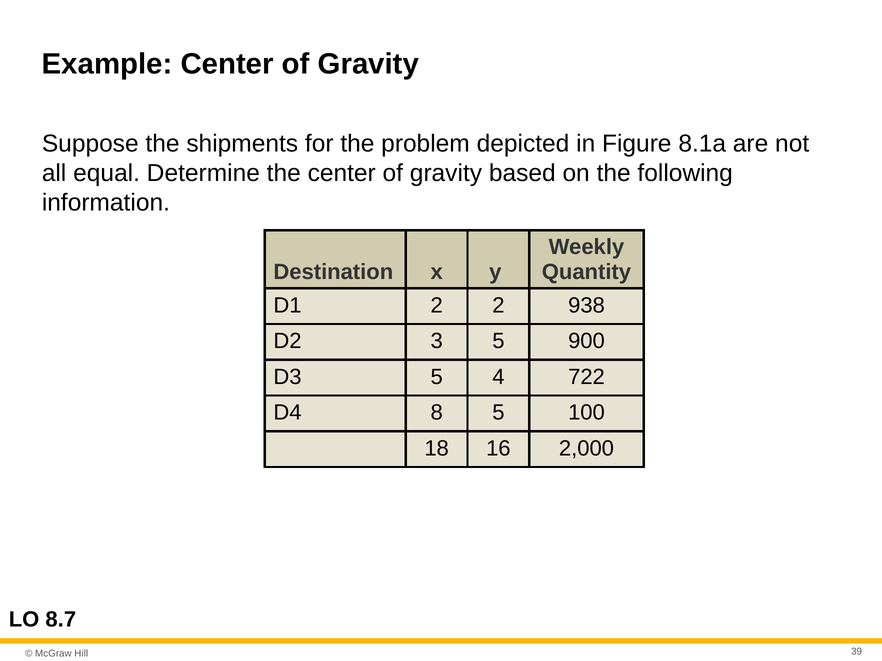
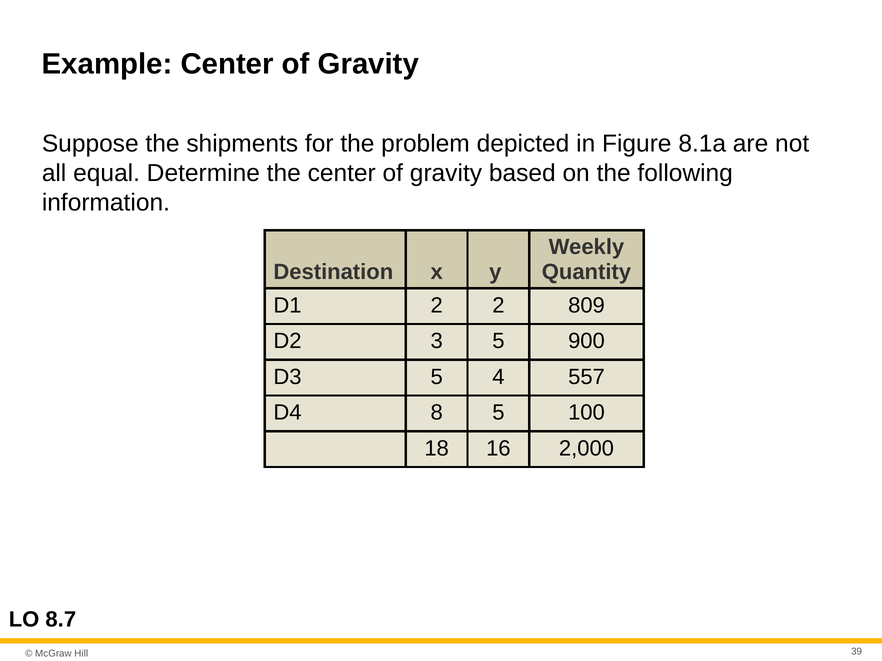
938: 938 -> 809
722: 722 -> 557
